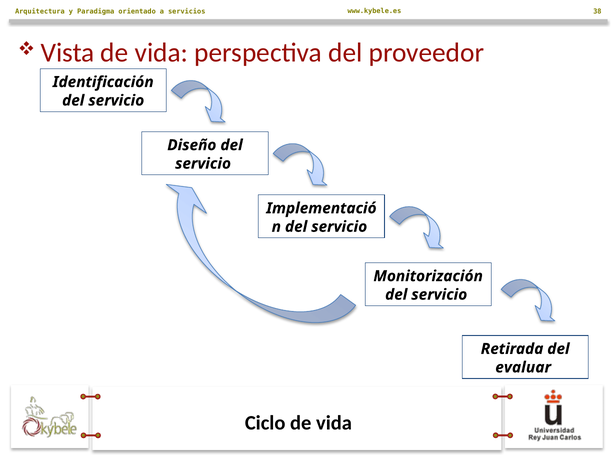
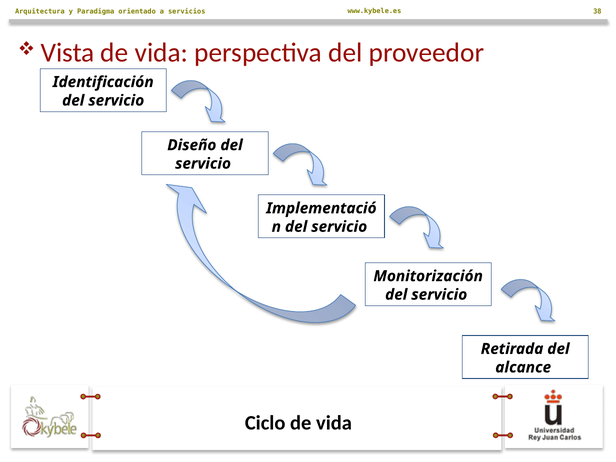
evaluar: evaluar -> alcance
